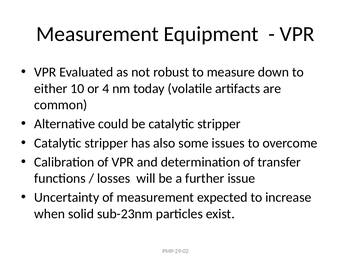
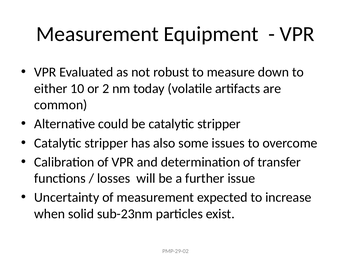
4: 4 -> 2
